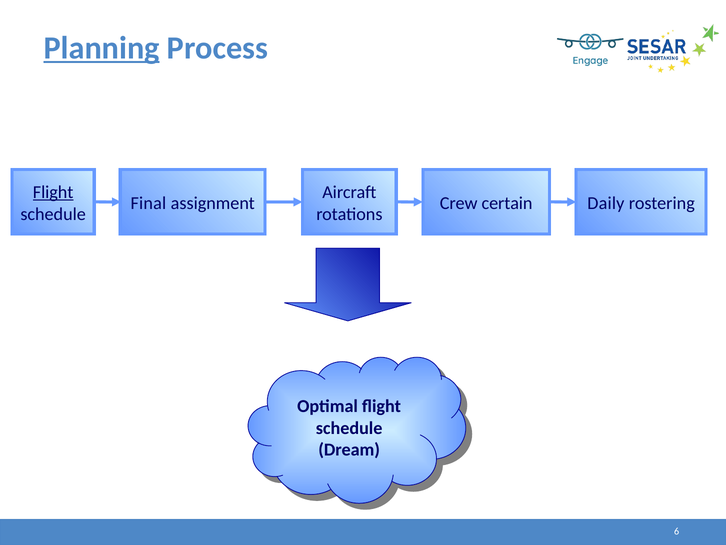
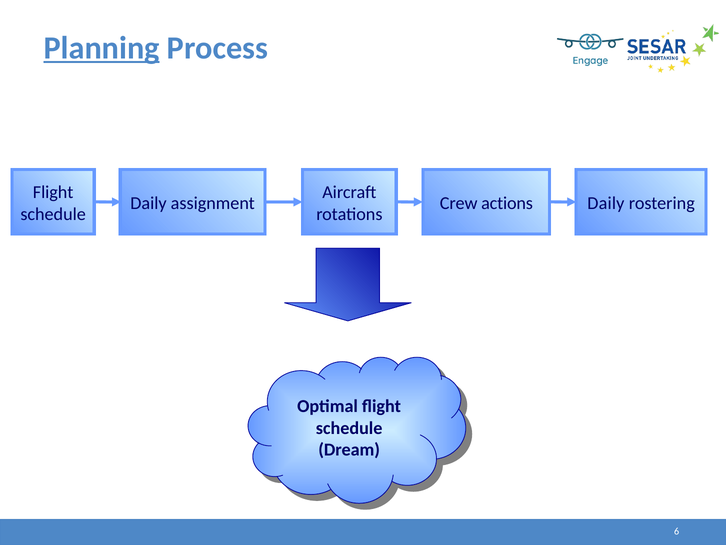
Flight at (53, 192) underline: present -> none
Final at (148, 203): Final -> Daily
certain: certain -> actions
